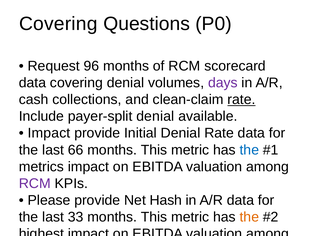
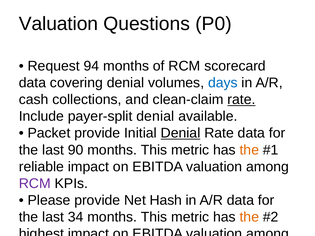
Covering at (58, 24): Covering -> Valuation
96: 96 -> 94
days colour: purple -> blue
Impact at (49, 133): Impact -> Packet
Denial at (181, 133) underline: none -> present
66: 66 -> 90
the at (249, 150) colour: blue -> orange
metrics: metrics -> reliable
33: 33 -> 34
